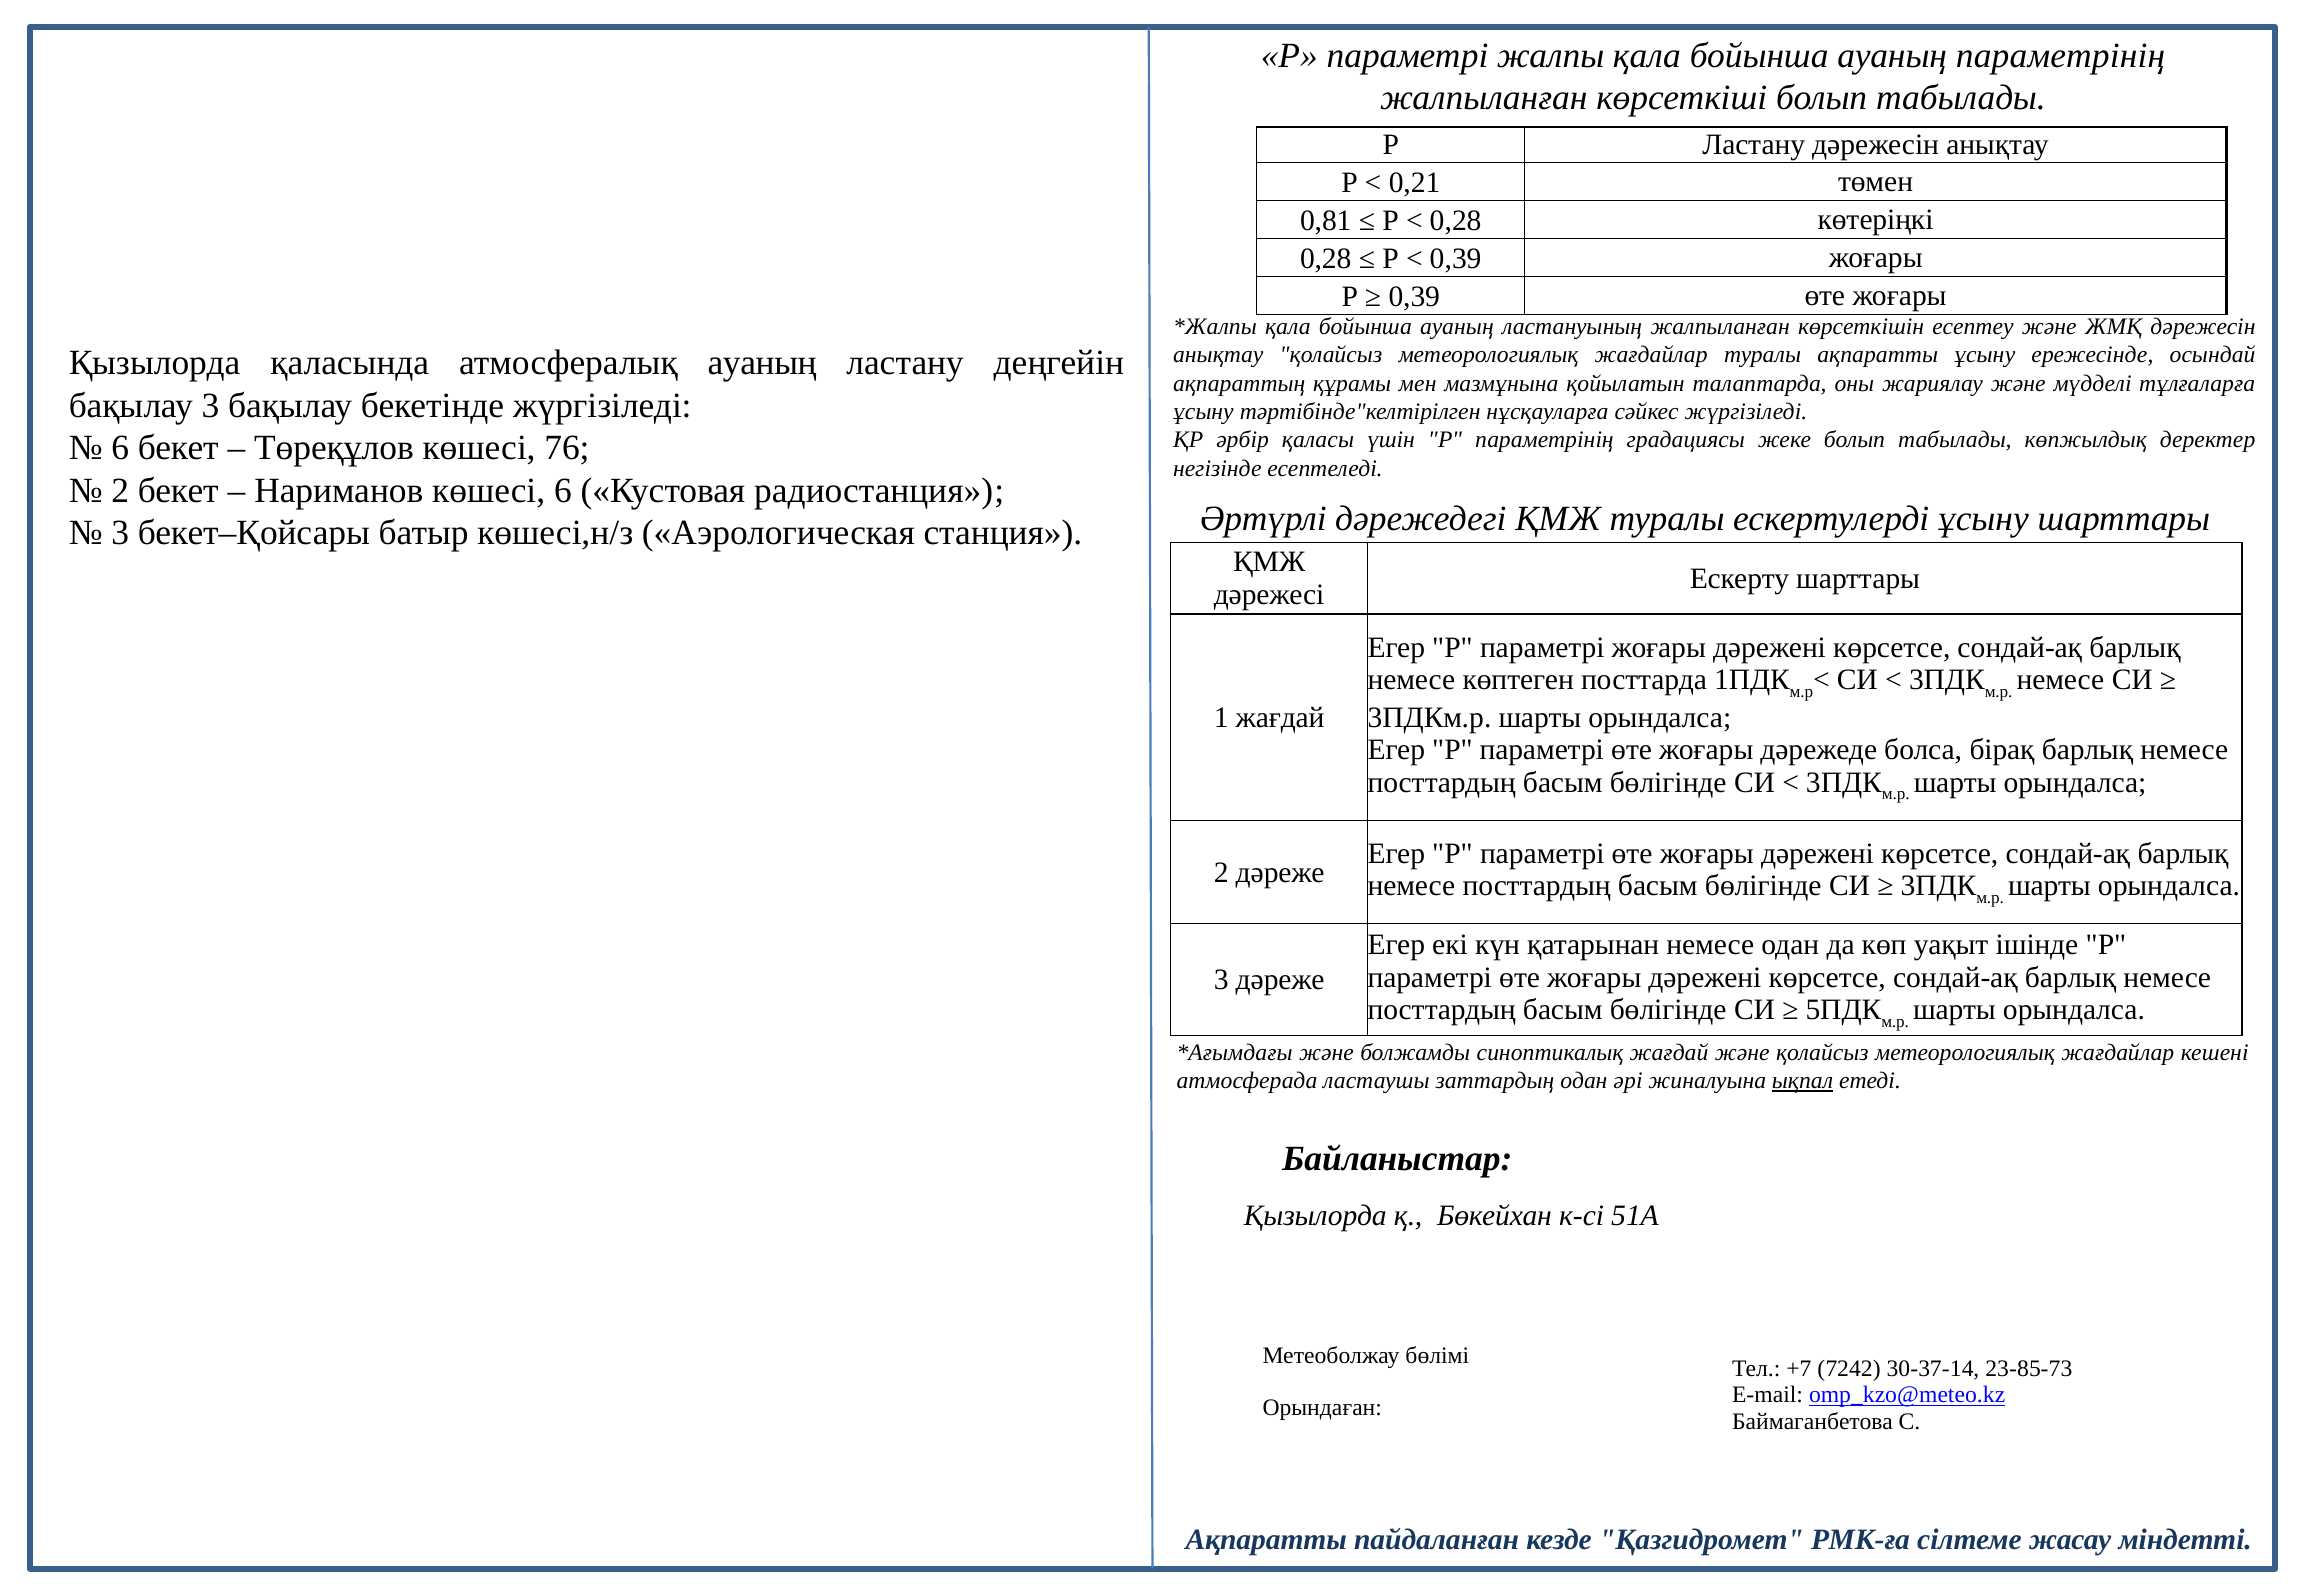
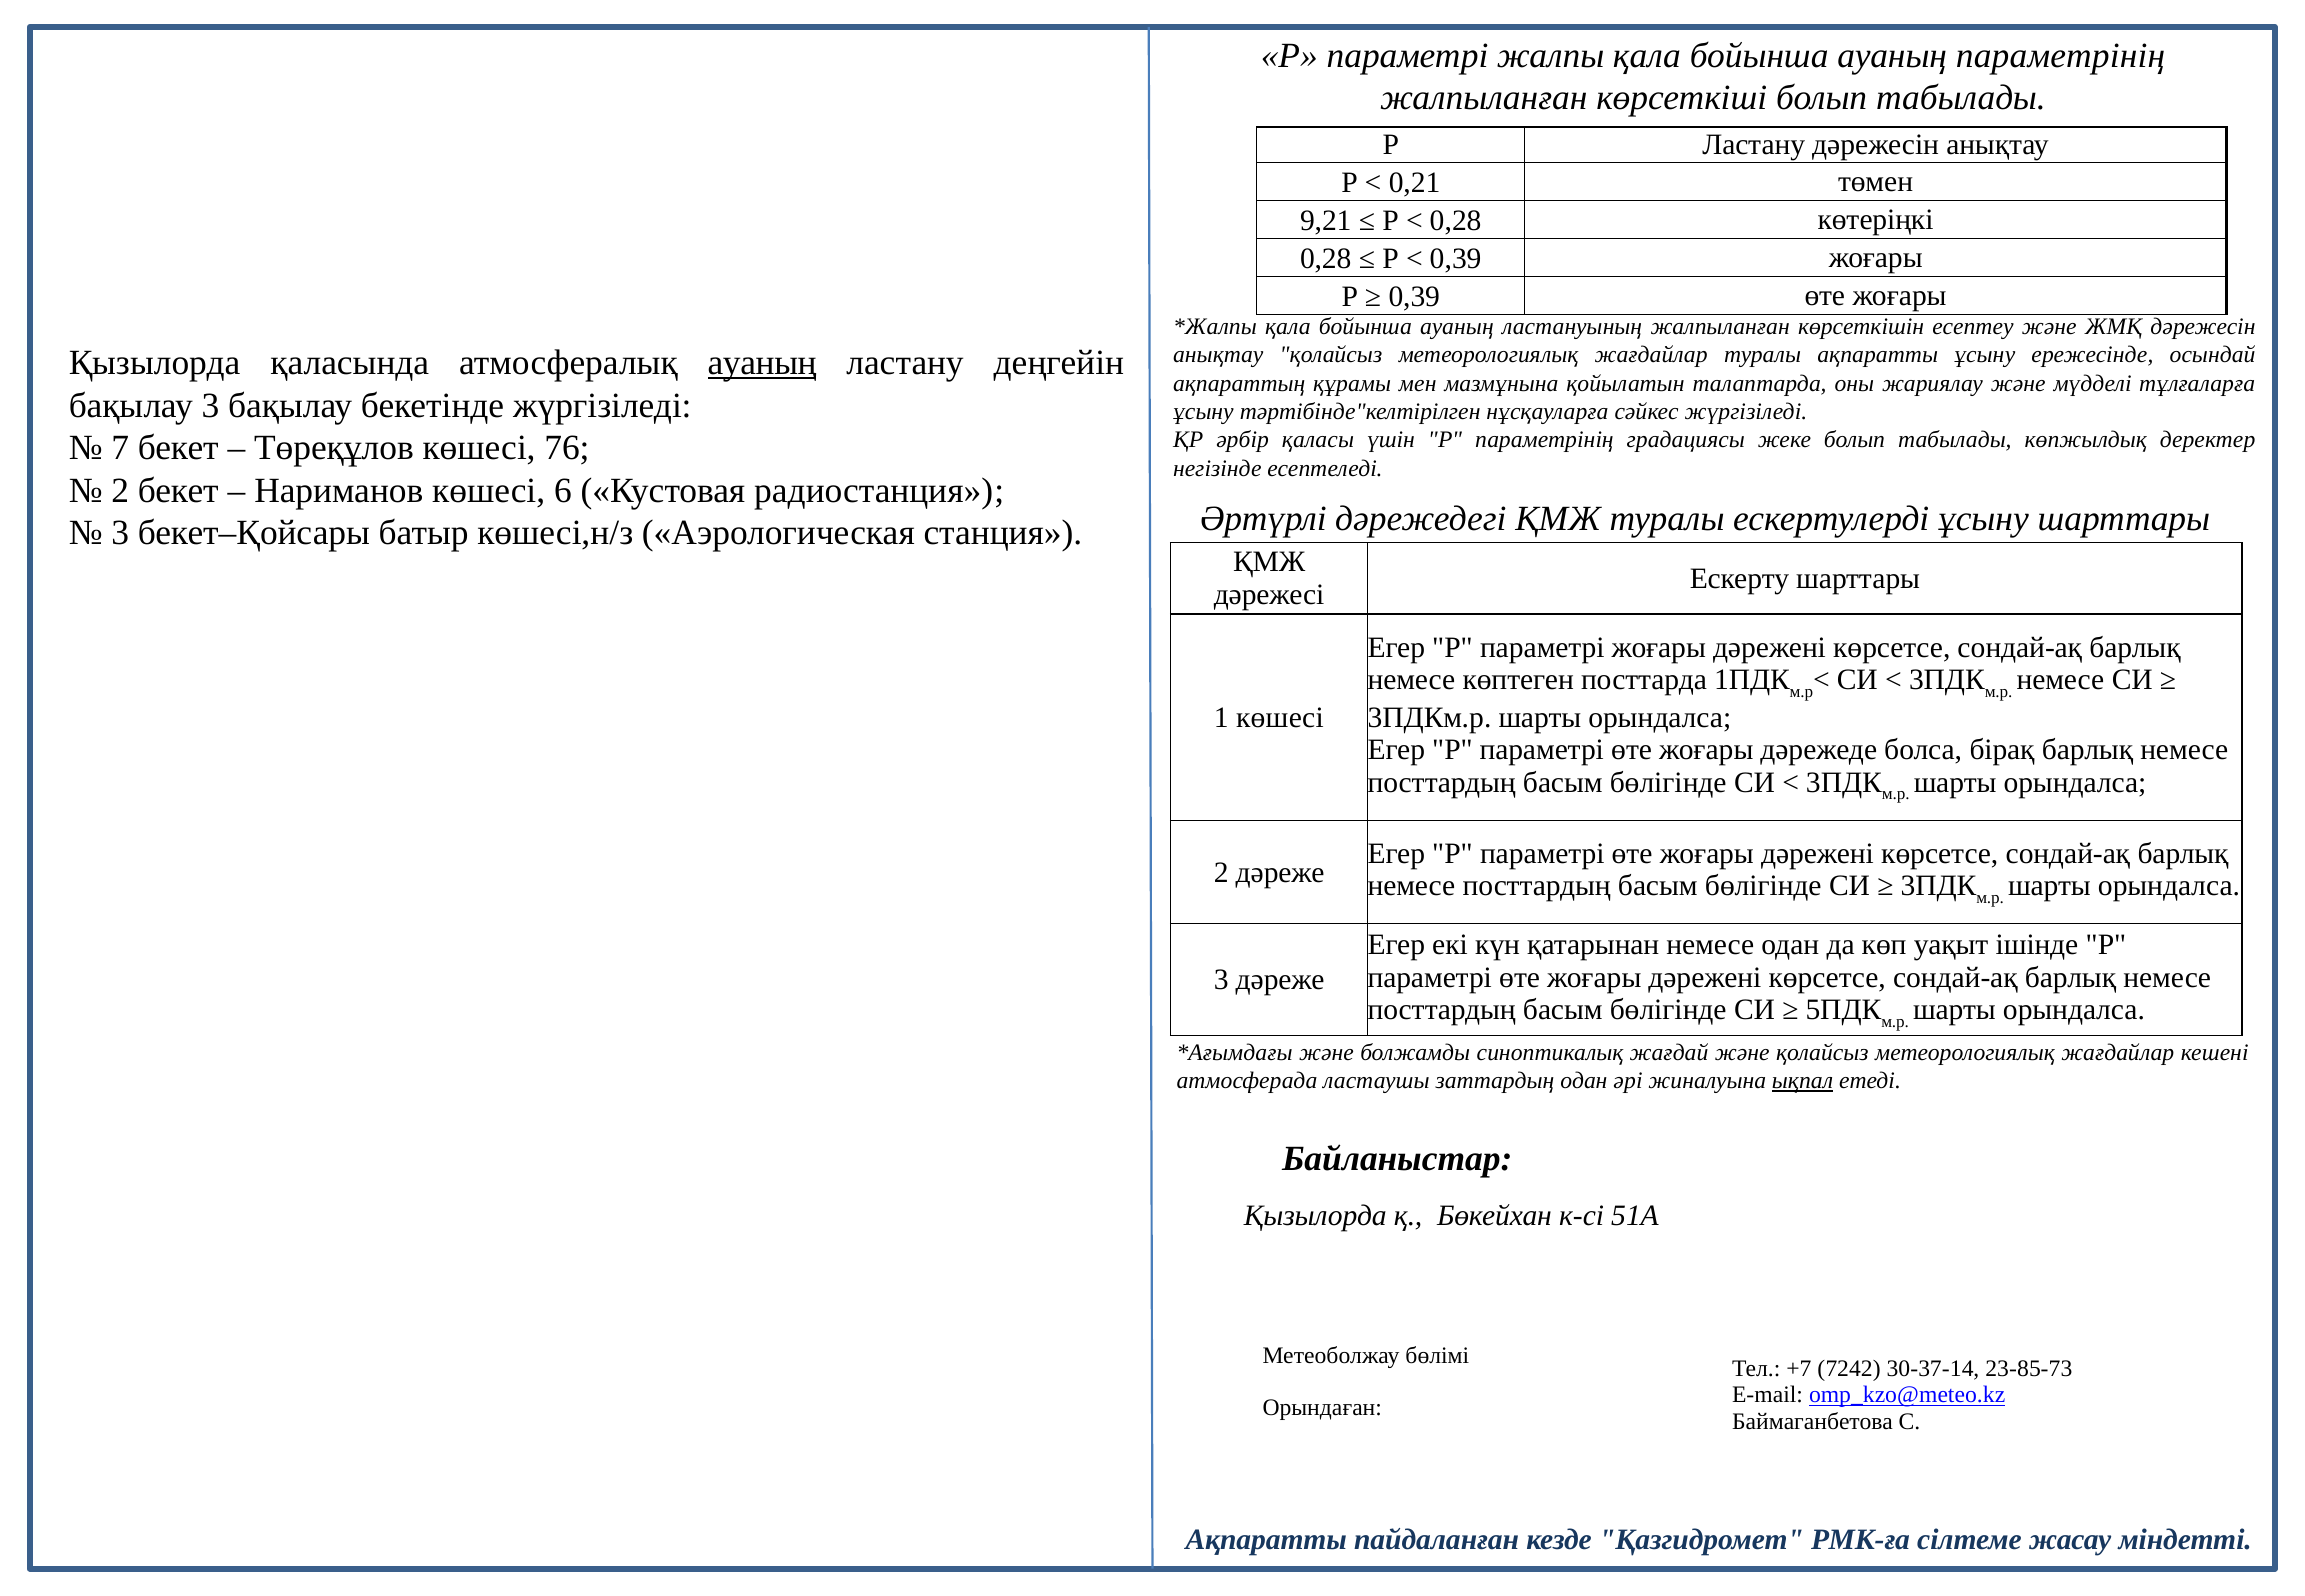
0,81: 0,81 -> 9,21
ауаның at (762, 363) underline: none -> present
6 at (120, 448): 6 -> 7
1 жағдай: жағдай -> көшесі
